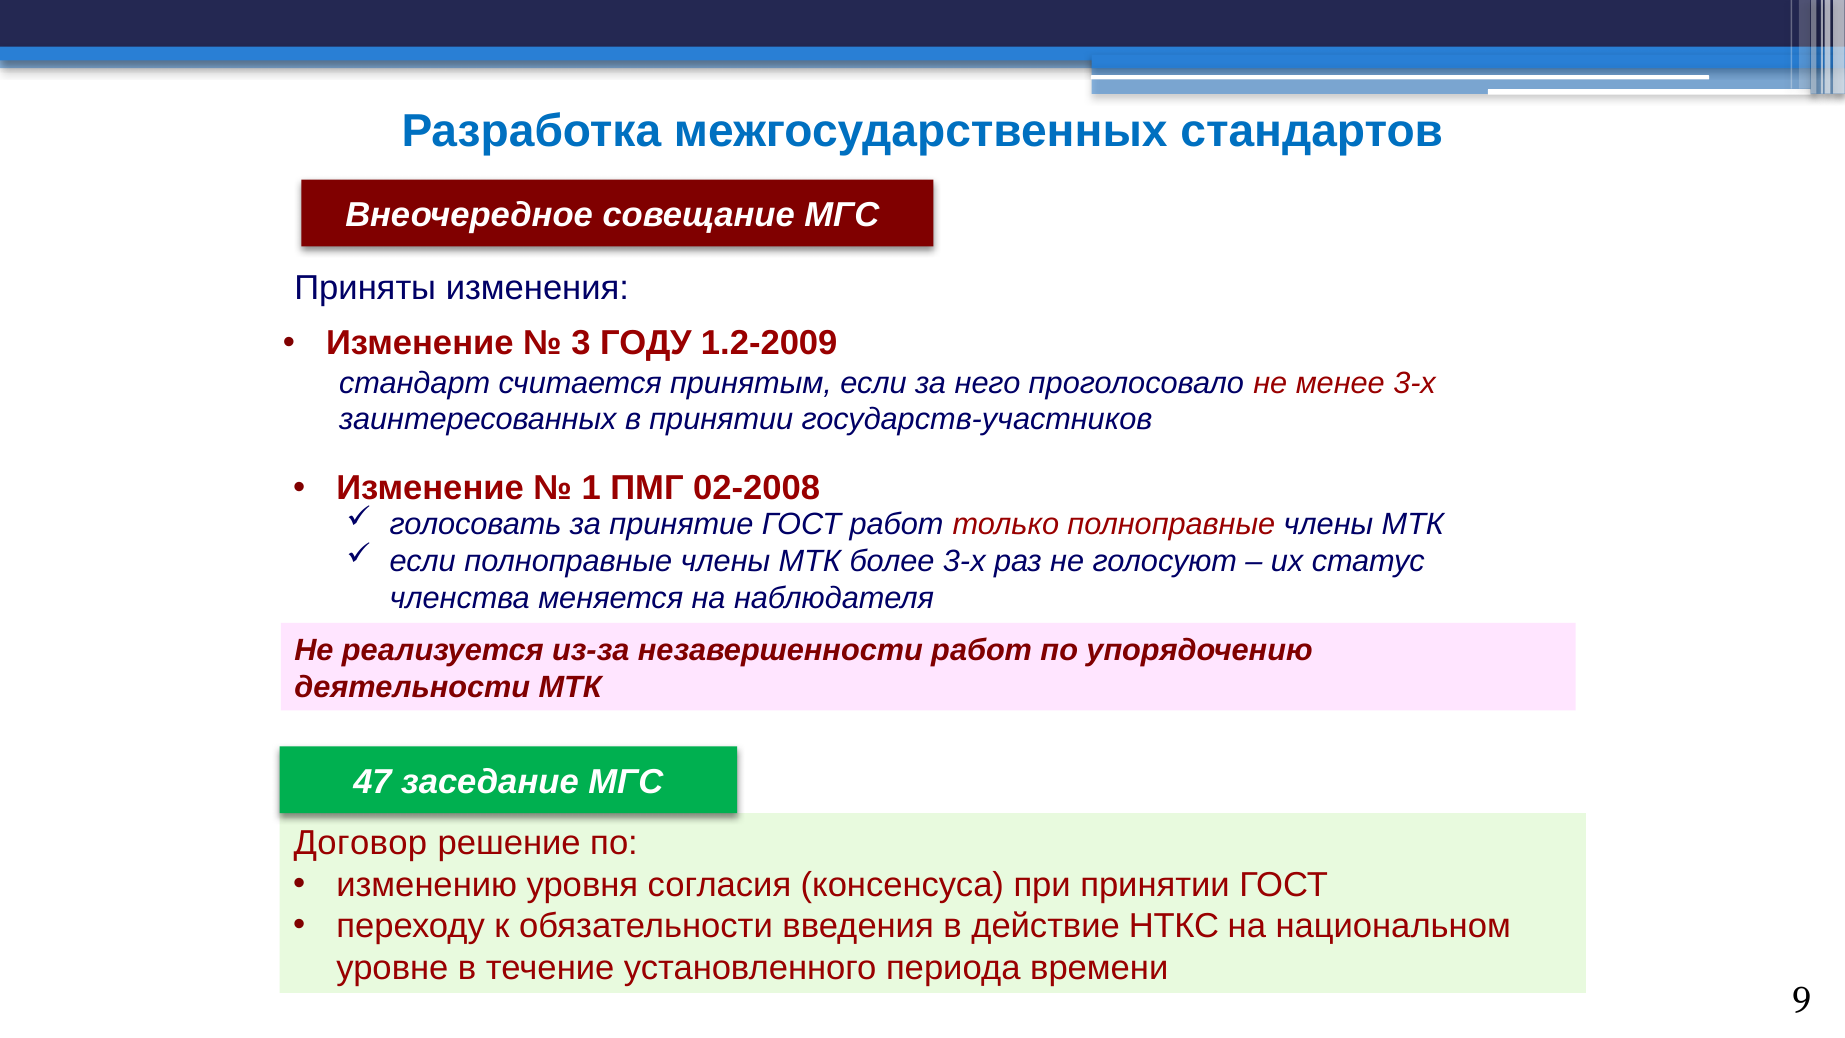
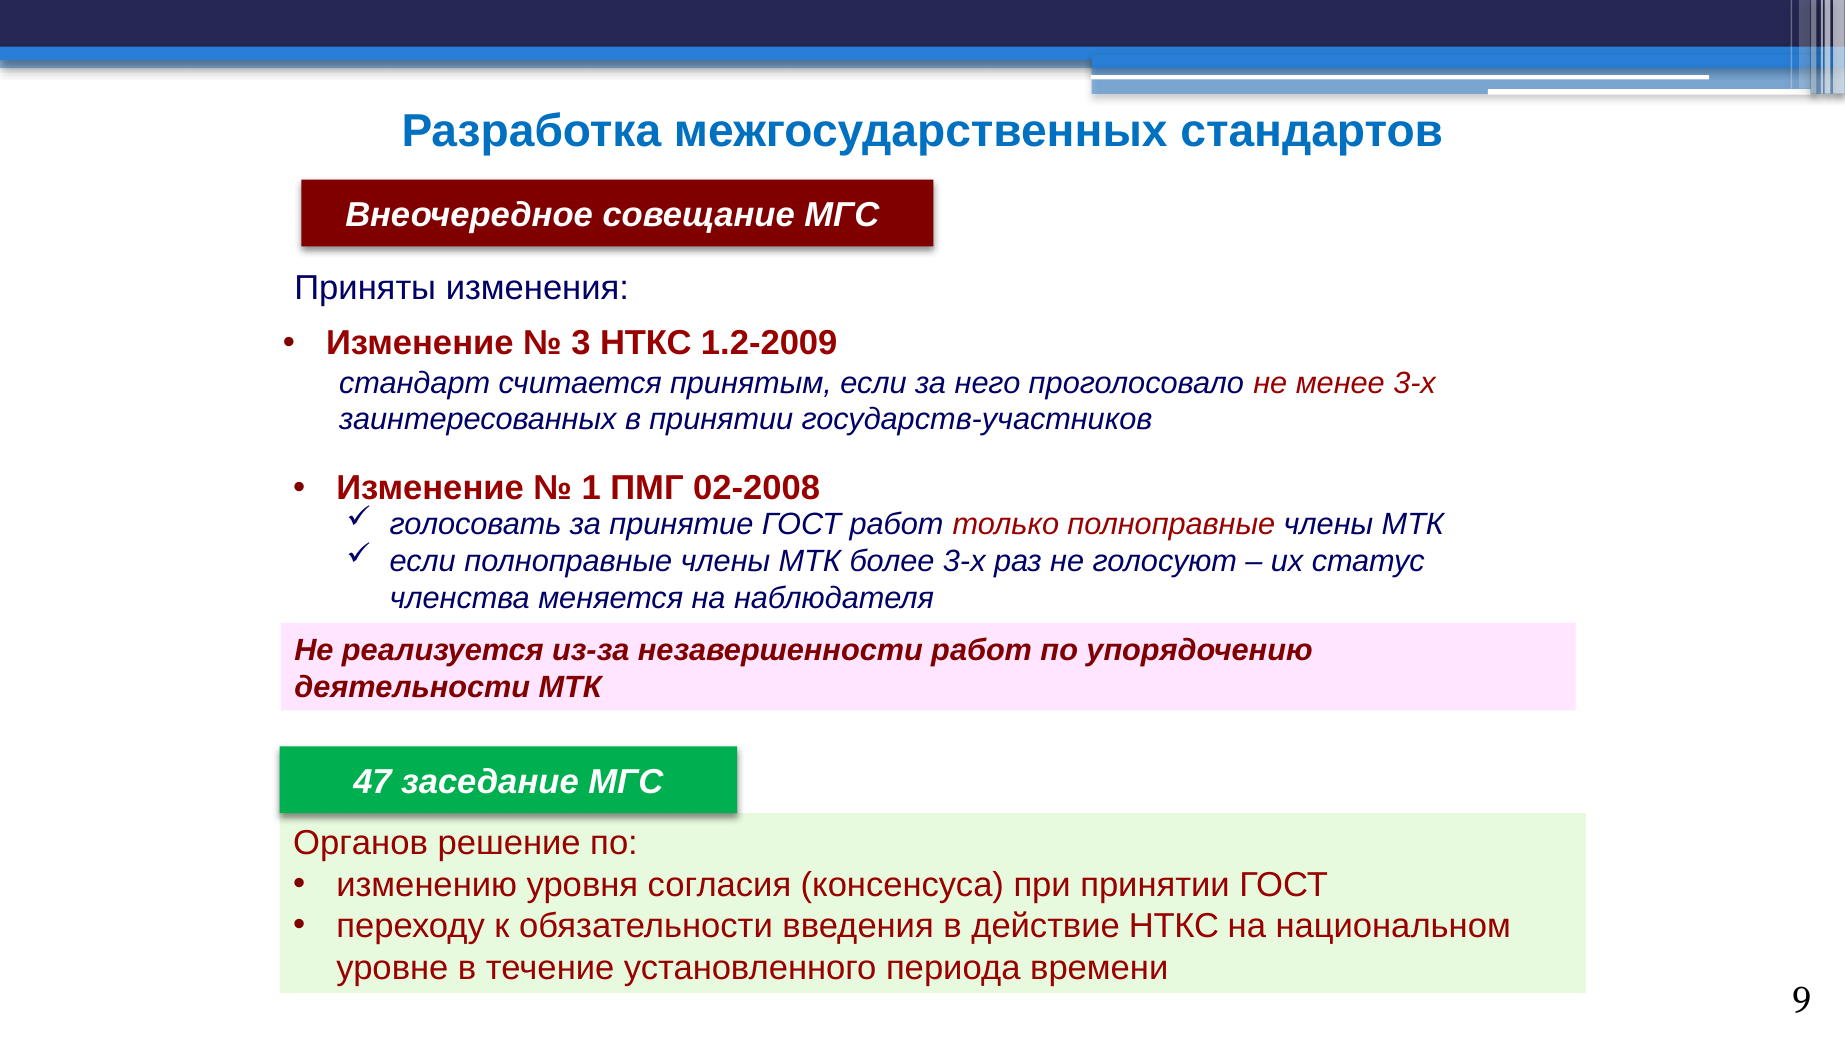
3 ГОДУ: ГОДУ -> НТКС
Договор: Договор -> Органов
